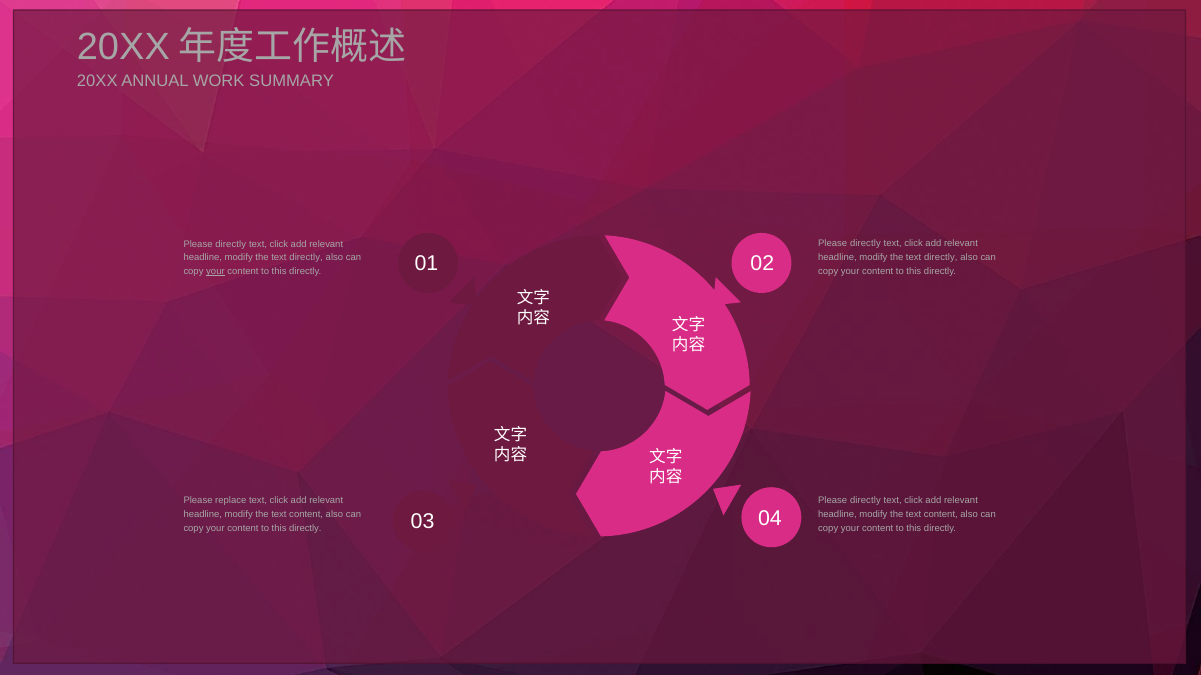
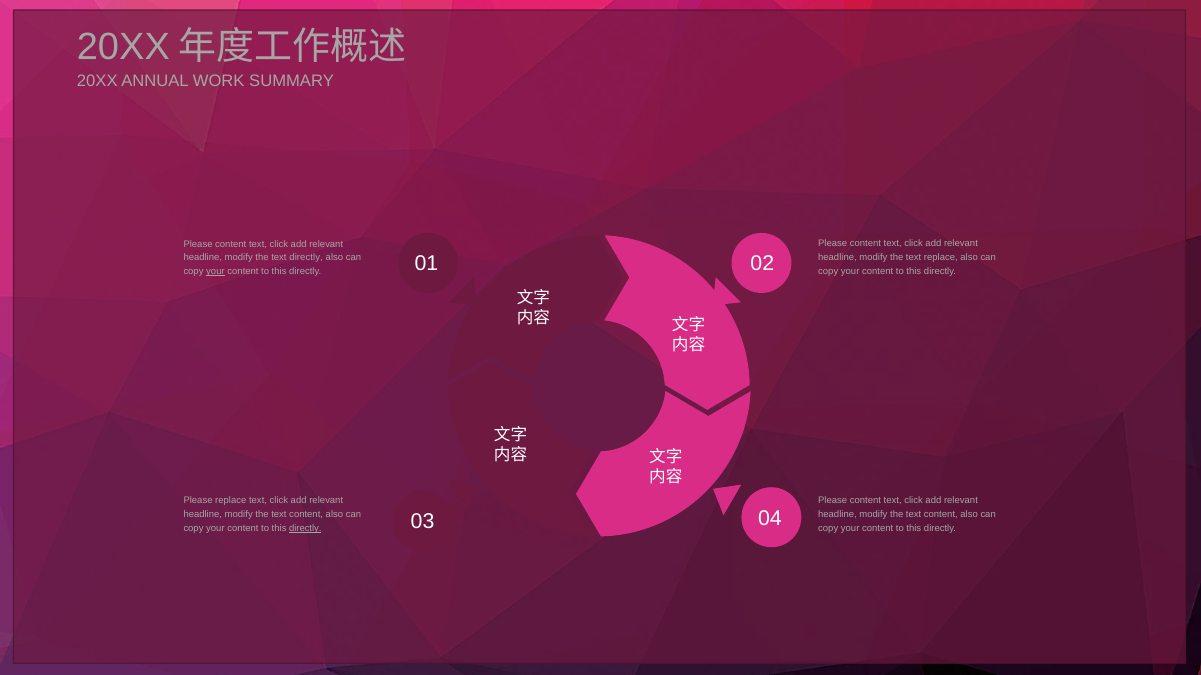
directly at (865, 244): directly -> content
directly at (231, 244): directly -> content
directly at (941, 257): directly -> replace
directly at (865, 501): directly -> content
directly at (305, 528) underline: none -> present
